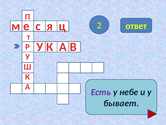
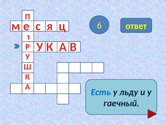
2: 2 -> 6
Есть colour: purple -> blue
небе: небе -> льду
бывает: бывает -> гаечный
